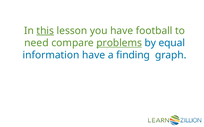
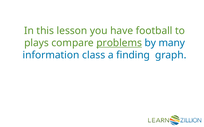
this underline: present -> none
need: need -> plays
equal: equal -> many
information have: have -> class
